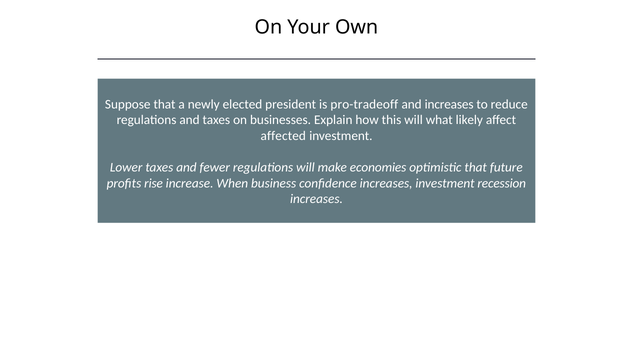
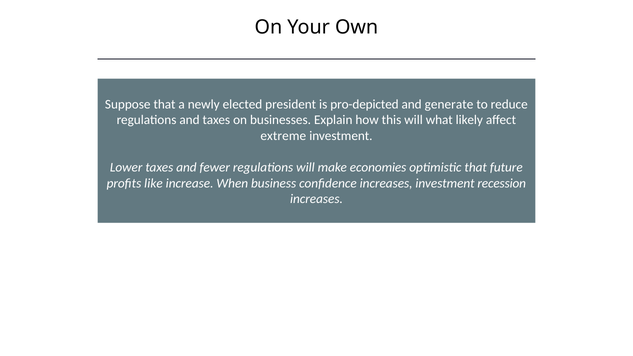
pro-tradeoff: pro-tradeoff -> pro-depicted
and increases: increases -> generate
affected: affected -> extreme
rise: rise -> like
